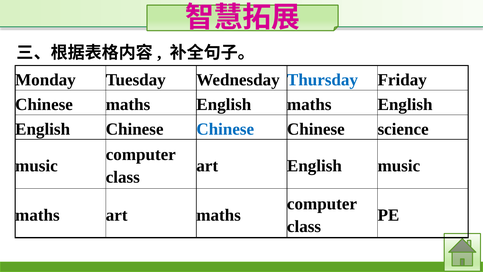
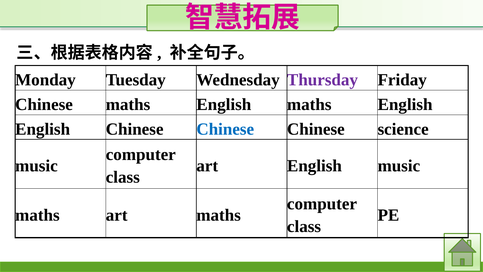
Thursday colour: blue -> purple
